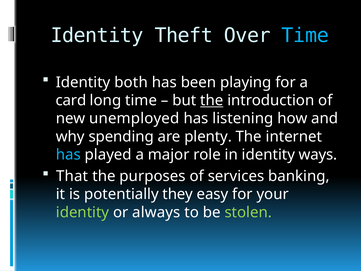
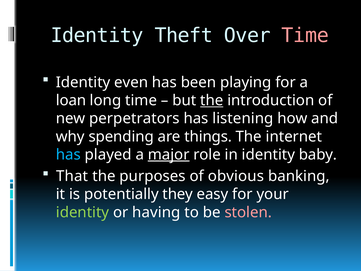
Time at (305, 35) colour: light blue -> pink
both: both -> even
card: card -> loan
unemployed: unemployed -> perpetrators
plenty: plenty -> things
major underline: none -> present
ways: ways -> baby
services: services -> obvious
always: always -> having
stolen colour: light green -> pink
